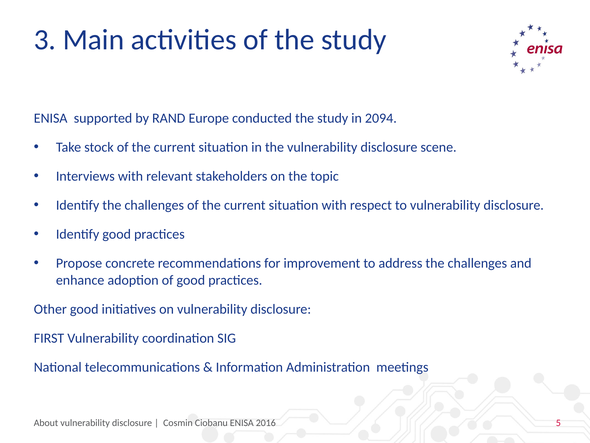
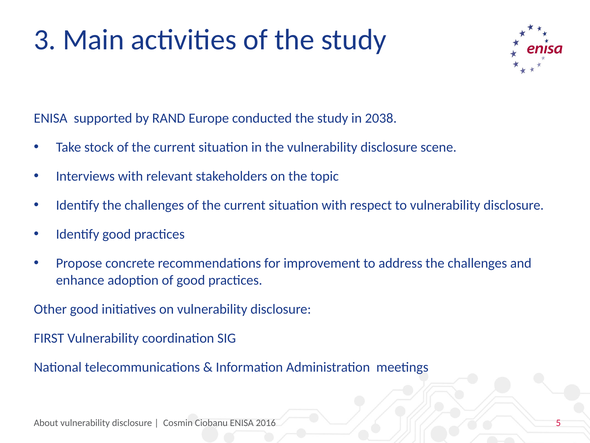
2094: 2094 -> 2038
